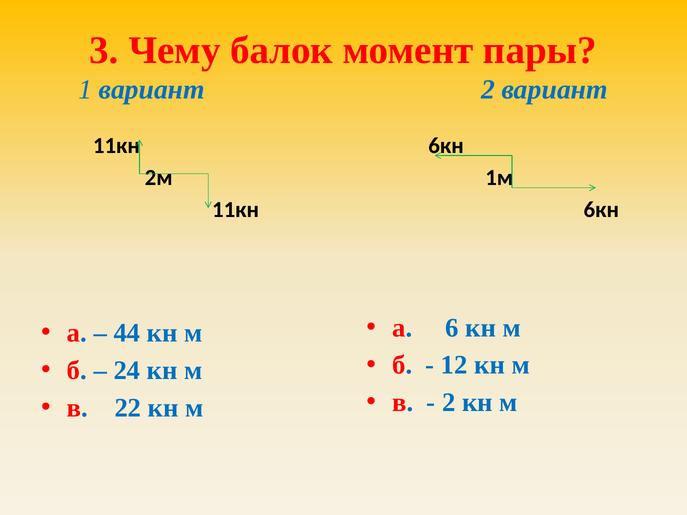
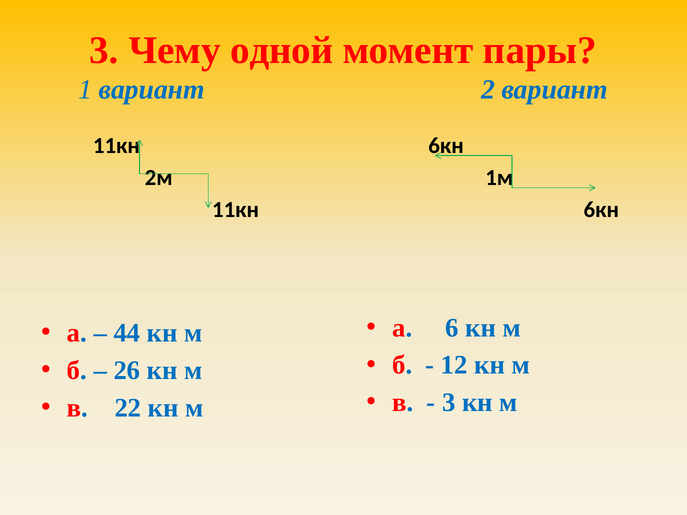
балок: балок -> одной
24: 24 -> 26
2 at (449, 403): 2 -> 3
